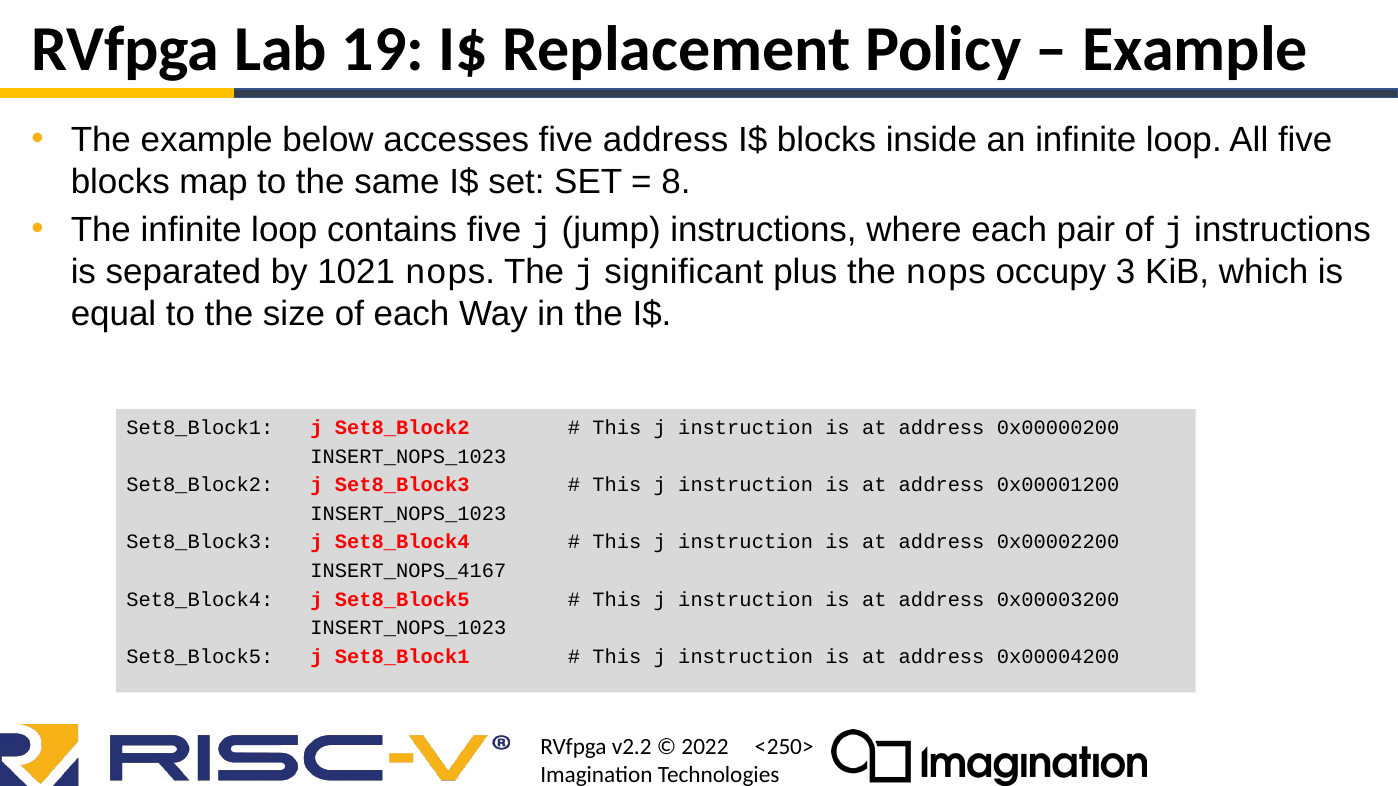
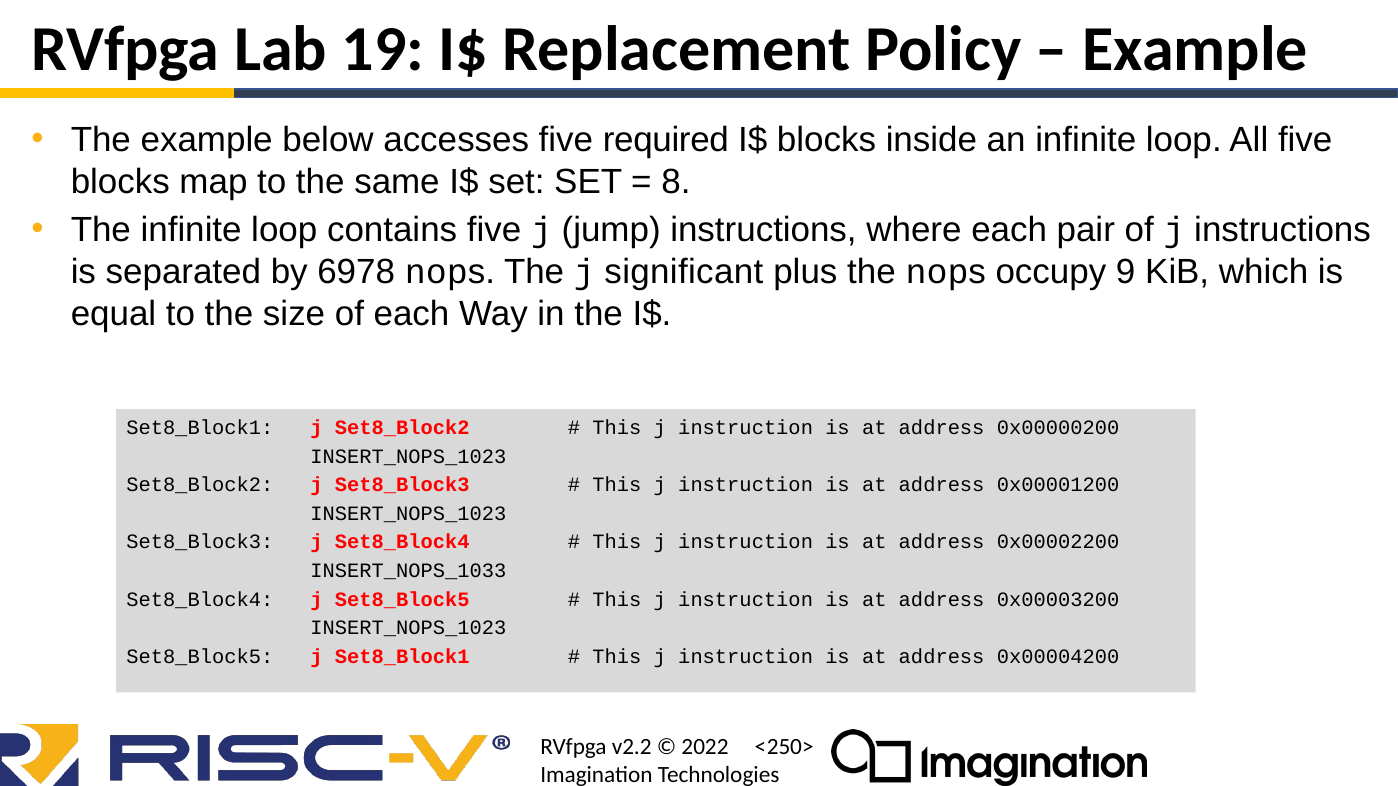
five address: address -> required
1021: 1021 -> 6978
3: 3 -> 9
INSERT_NOPS_4167: INSERT_NOPS_4167 -> INSERT_NOPS_1033
